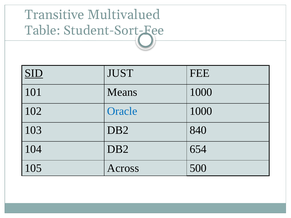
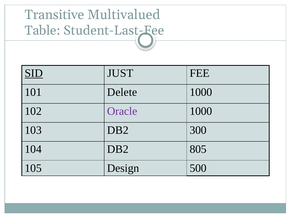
Student-Sort-Fee: Student-Sort-Fee -> Student-Last-Fee
Means: Means -> Delete
Oracle colour: blue -> purple
840: 840 -> 300
654: 654 -> 805
Across: Across -> Design
